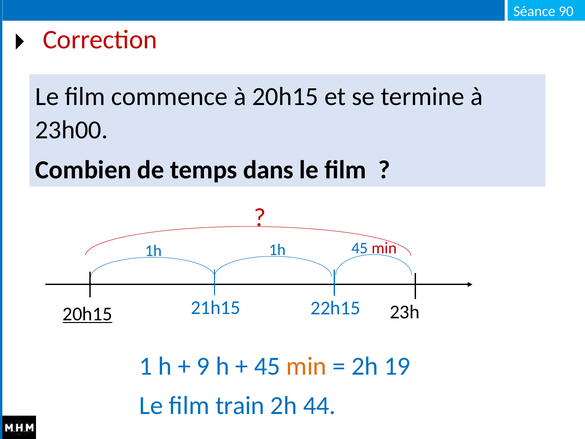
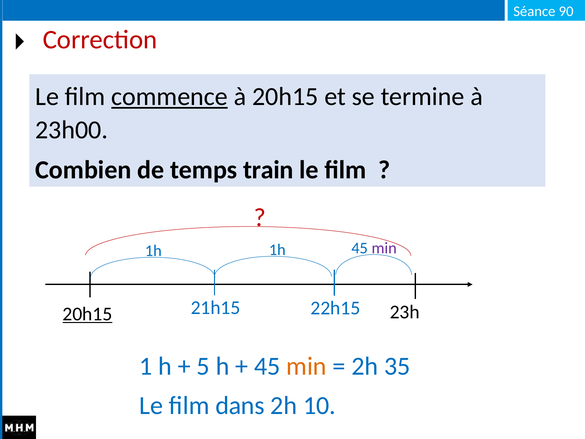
commence underline: none -> present
dans: dans -> train
min at (384, 248) colour: red -> purple
9: 9 -> 5
19: 19 -> 35
train: train -> dans
44: 44 -> 10
